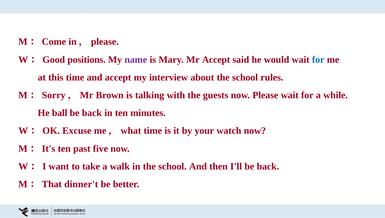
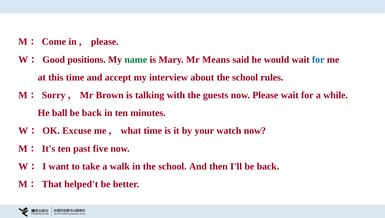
name colour: purple -> green
Mr Accept: Accept -> Means
dinner't: dinner't -> helped't
